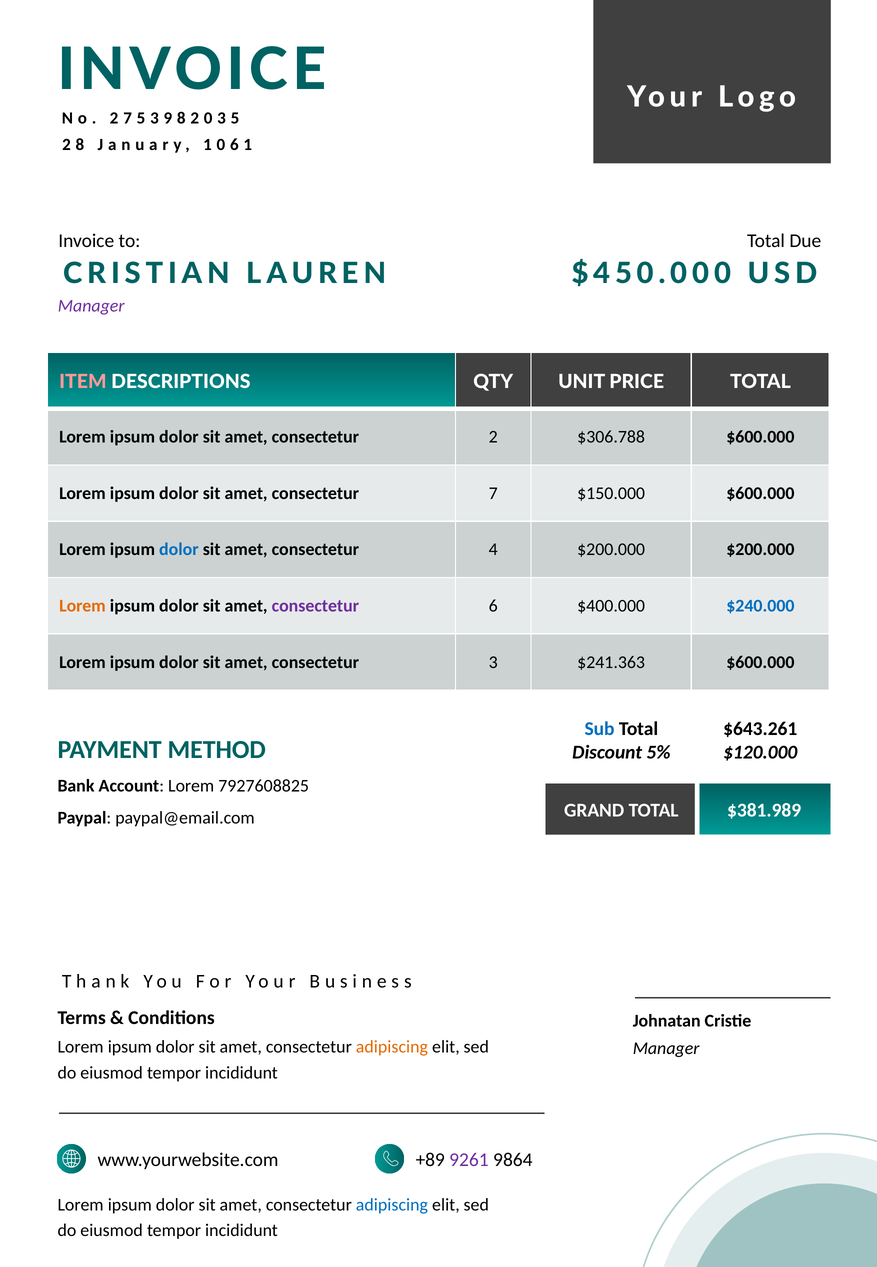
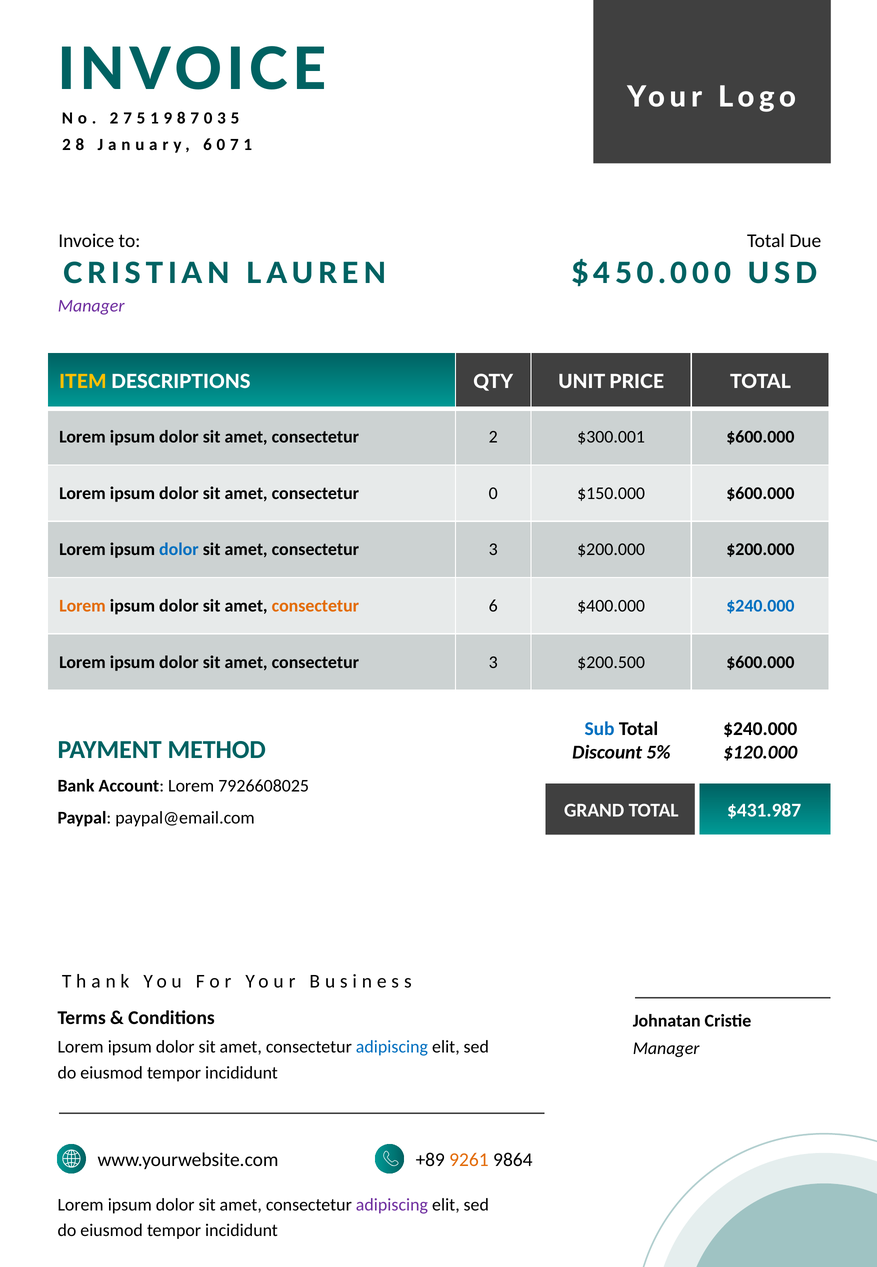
3 at (154, 118): 3 -> 1
2 at (195, 118): 2 -> 7
1 at (208, 145): 1 -> 6
6 at (234, 145): 6 -> 7
ITEM colour: pink -> yellow
$306.788: $306.788 -> $300.001
consectetur 7: 7 -> 0
4 at (493, 549): 4 -> 3
consectetur at (315, 606) colour: purple -> orange
$241.363: $241.363 -> $200.500
$643.261 at (760, 729): $643.261 -> $240.000
7927608825: 7927608825 -> 7926608025
$381.989: $381.989 -> $431.987
adipiscing at (392, 1047) colour: orange -> blue
9261 colour: purple -> orange
adipiscing at (392, 1205) colour: blue -> purple
